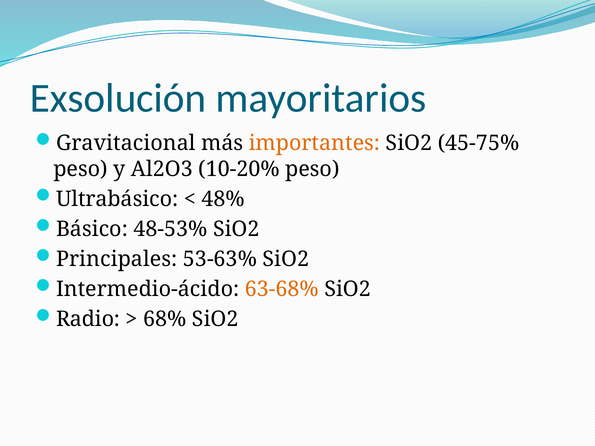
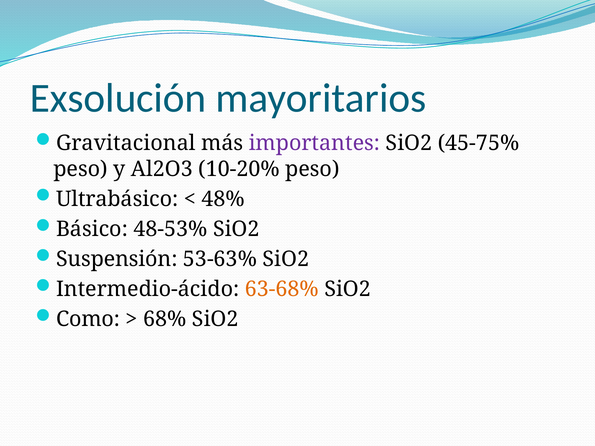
importantes colour: orange -> purple
Principales: Principales -> Suspensión
Radio: Radio -> Como
